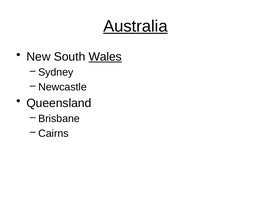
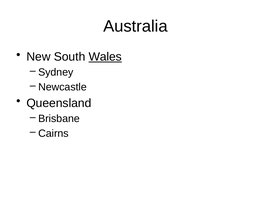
Australia underline: present -> none
